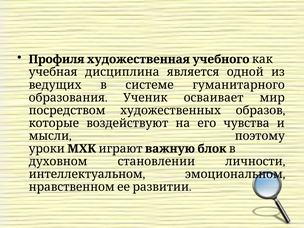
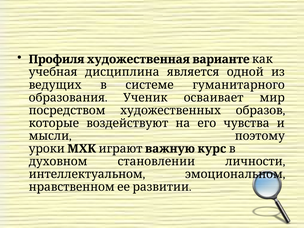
учебного: учебного -> варианте
блок: блок -> курс
